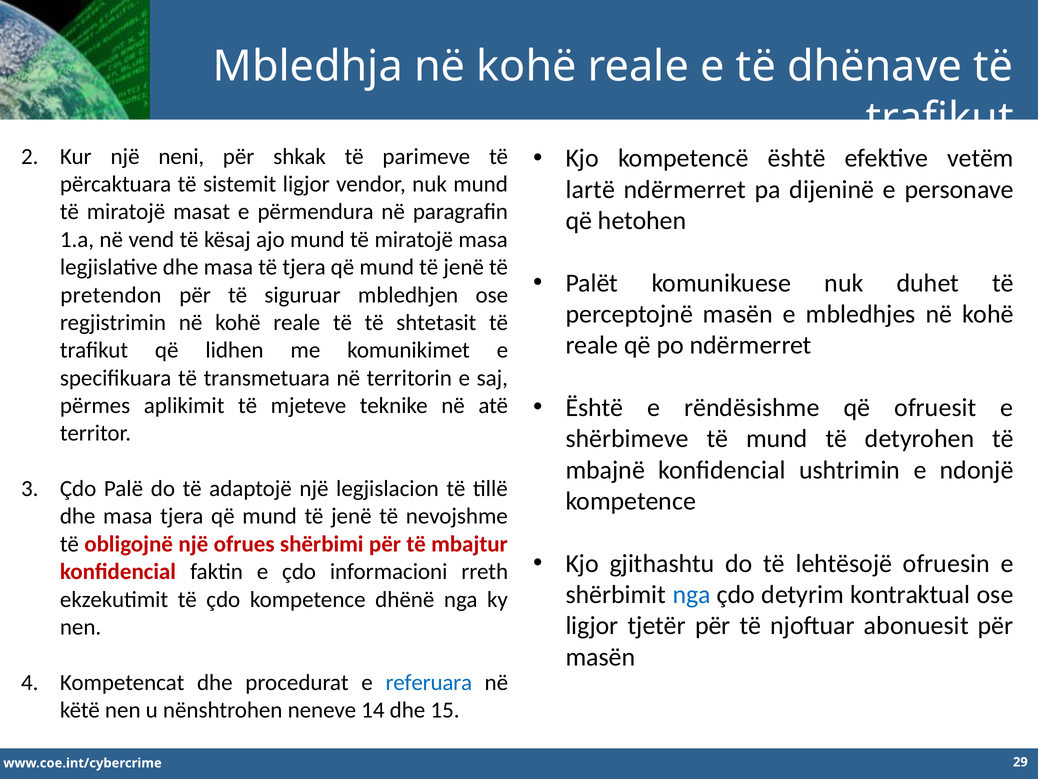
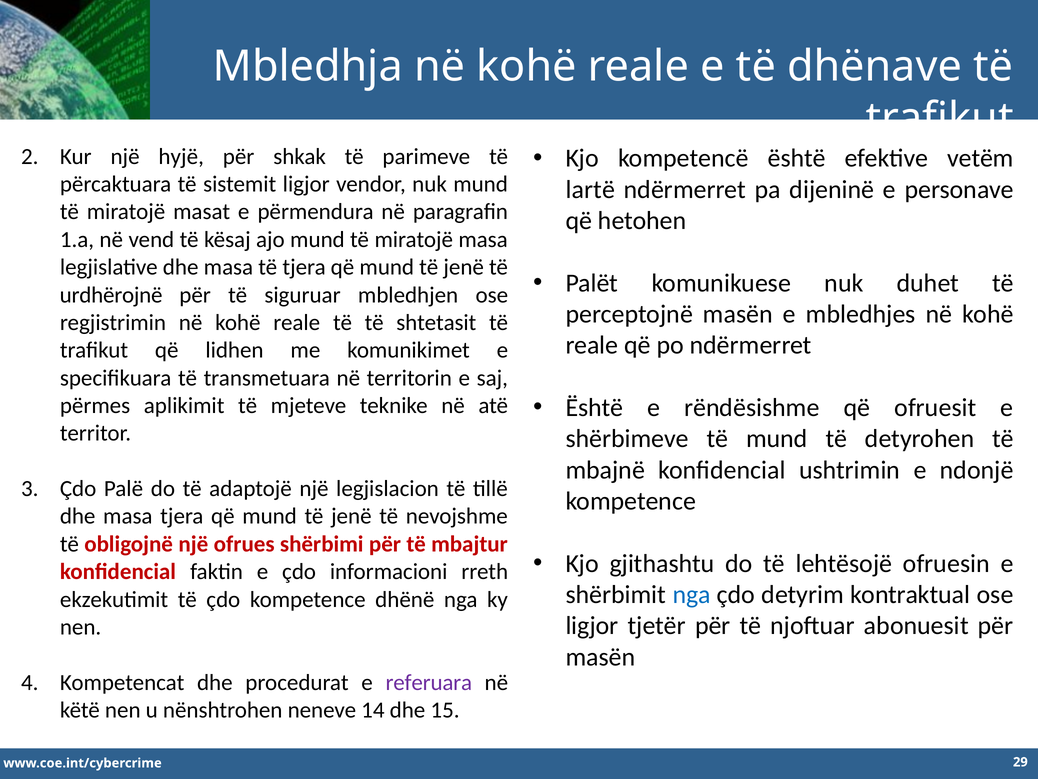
neni: neni -> hyjë
pretendon: pretendon -> urdhërojnë
referuara colour: blue -> purple
